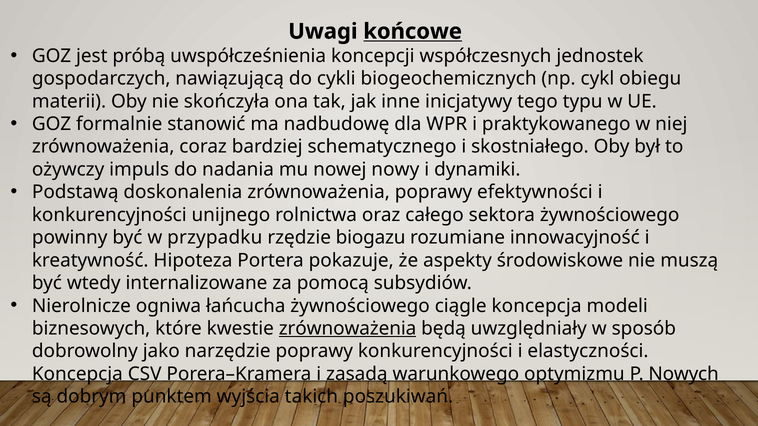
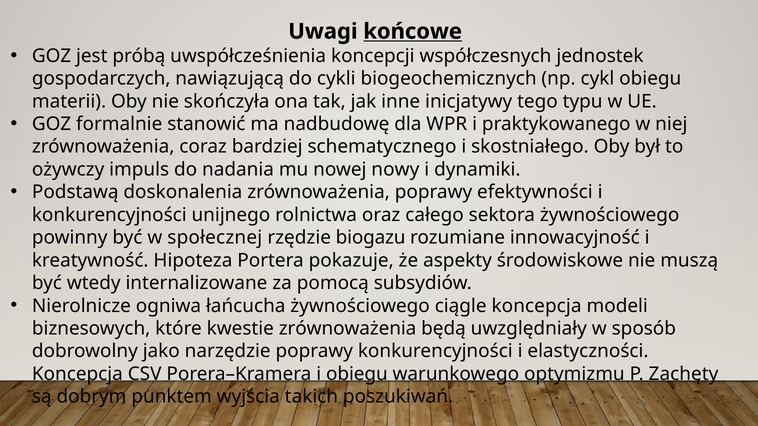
przypadku: przypadku -> społecznej
zrównoważenia at (348, 329) underline: present -> none
i zasadą: zasadą -> obiegu
Nowych: Nowych -> Zachęty
